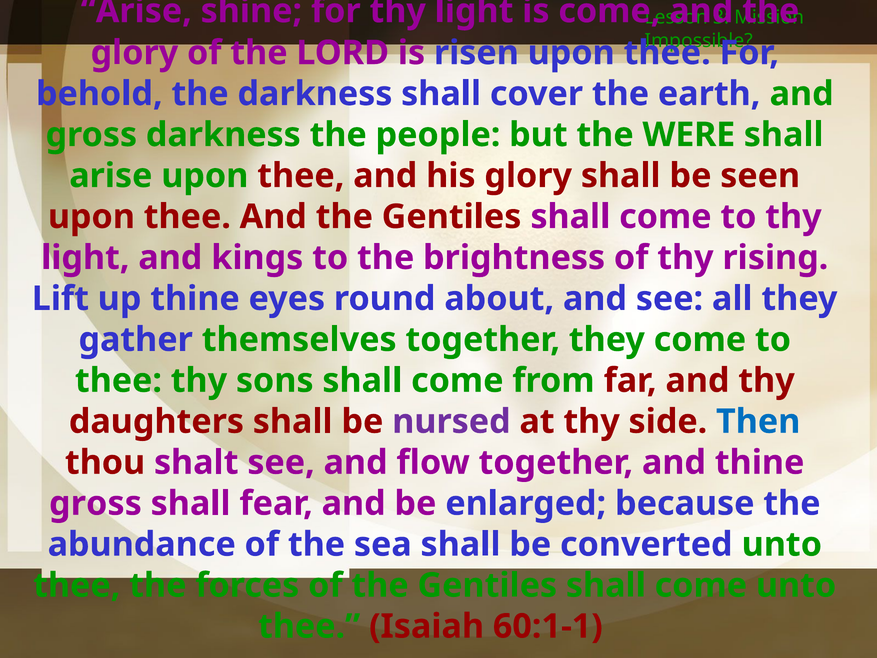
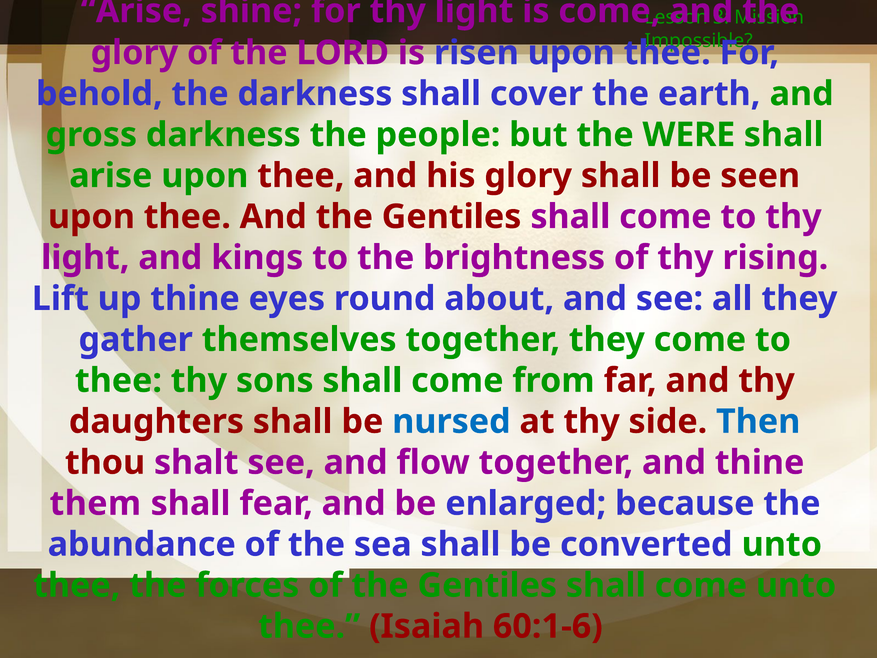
nursed colour: purple -> blue
gross at (95, 503): gross -> them
60:1-1: 60:1-1 -> 60:1-6
